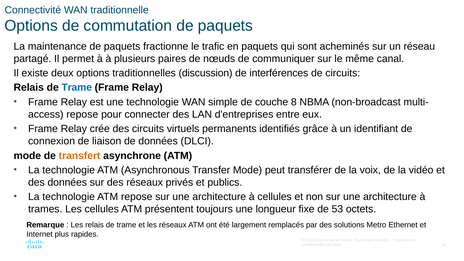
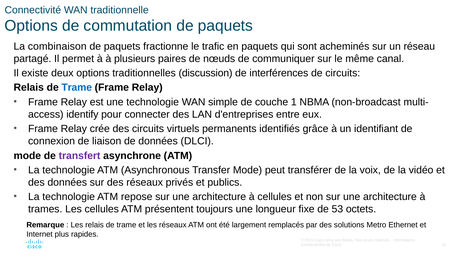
maintenance: maintenance -> combinaison
8: 8 -> 1
repose at (82, 114): repose -> identify
transfert colour: orange -> purple
